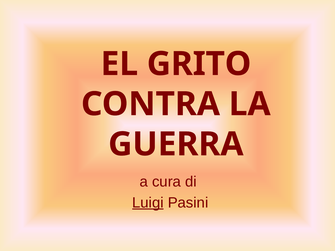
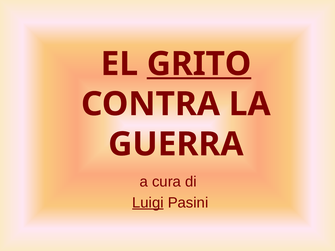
GRITO underline: none -> present
